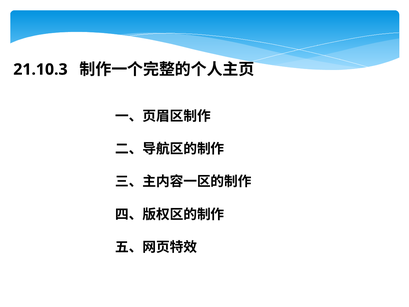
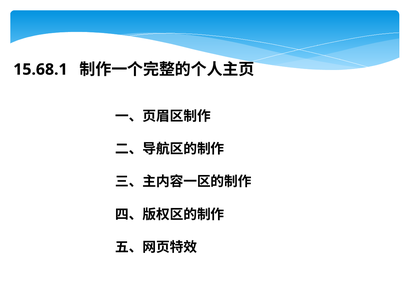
21.10.3: 21.10.3 -> 15.68.1
